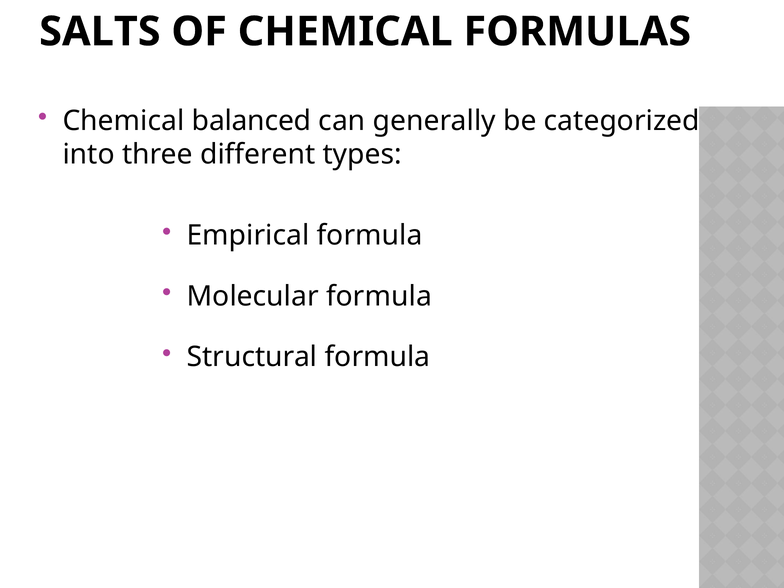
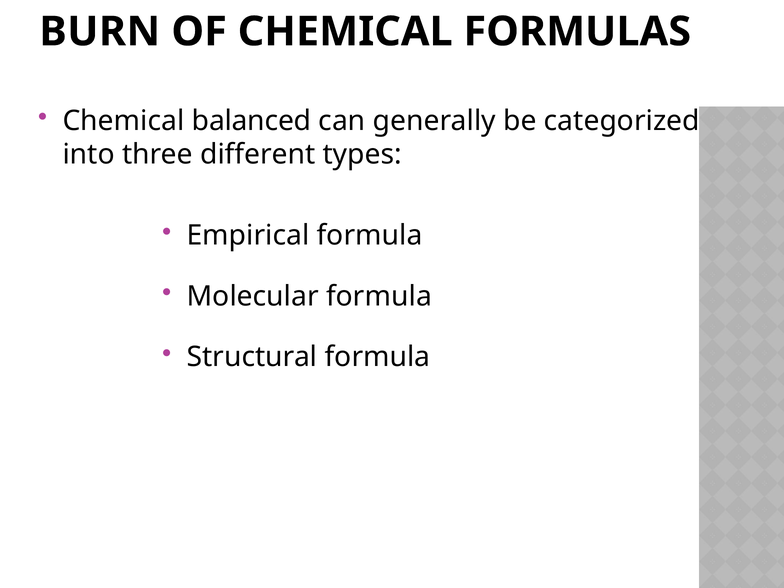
SALTS: SALTS -> BURN
